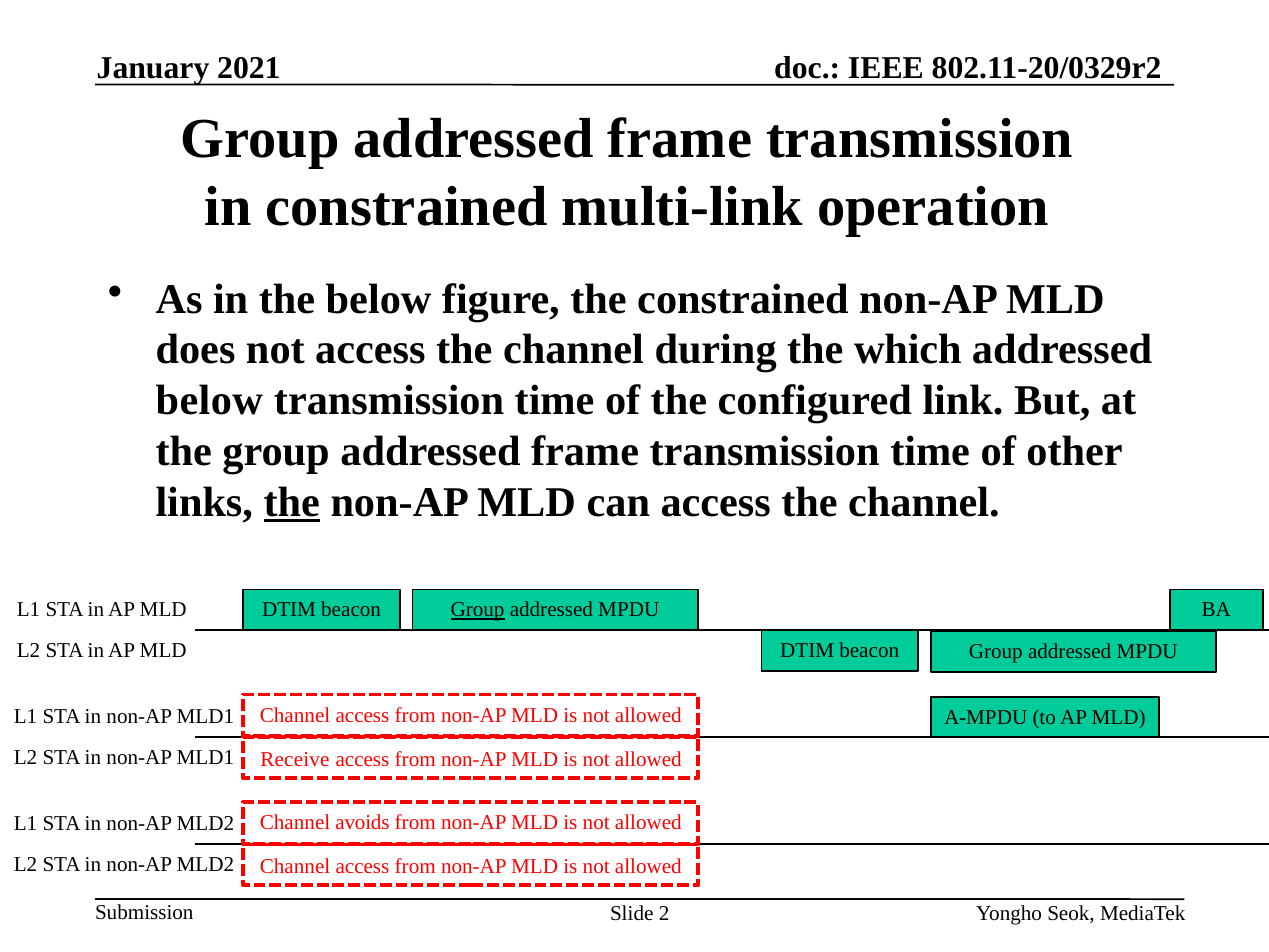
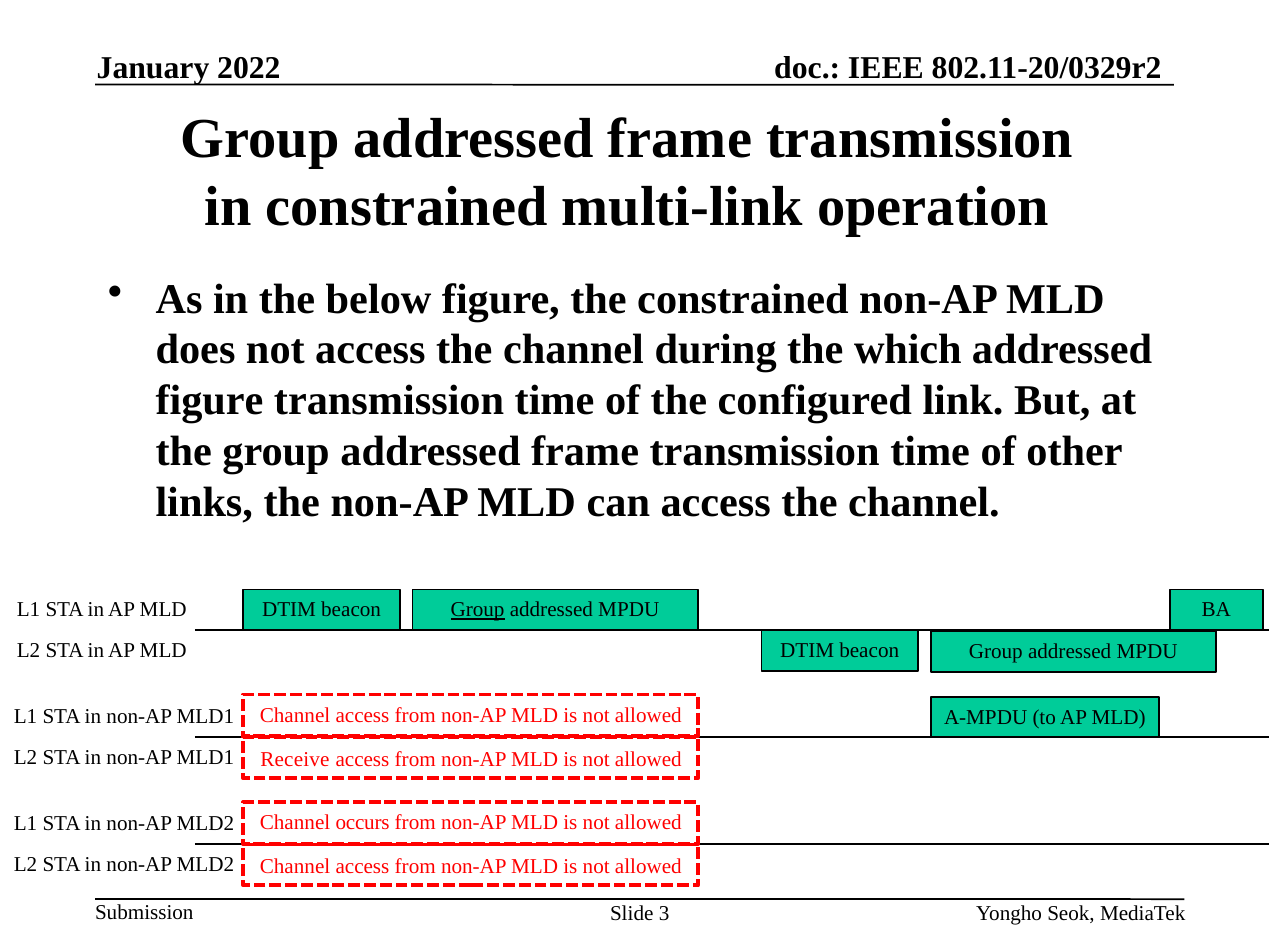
2021: 2021 -> 2022
below at (209, 401): below -> figure
the at (292, 502) underline: present -> none
avoids: avoids -> occurs
2: 2 -> 3
